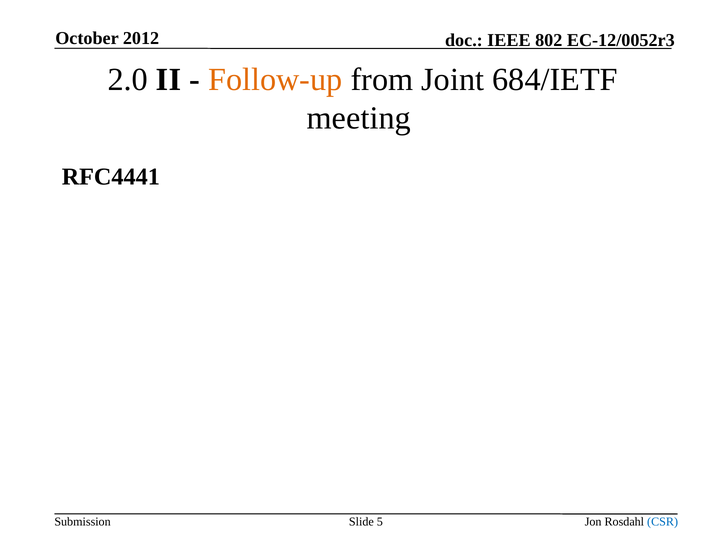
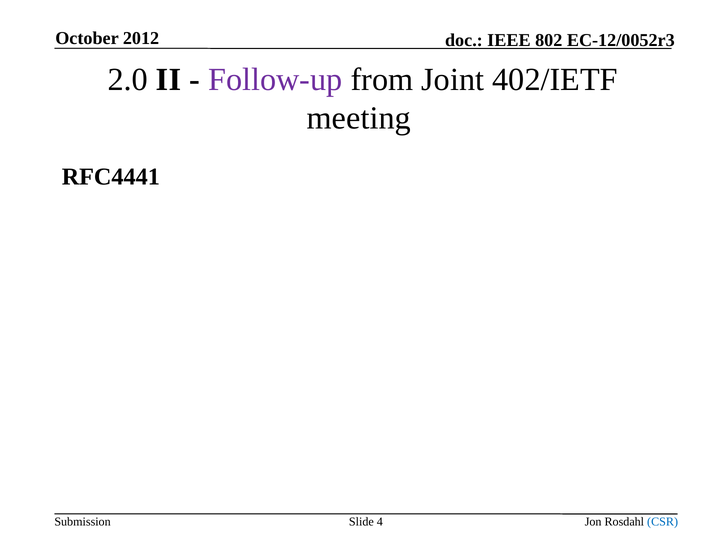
Follow-up colour: orange -> purple
684/IETF: 684/IETF -> 402/IETF
5: 5 -> 4
